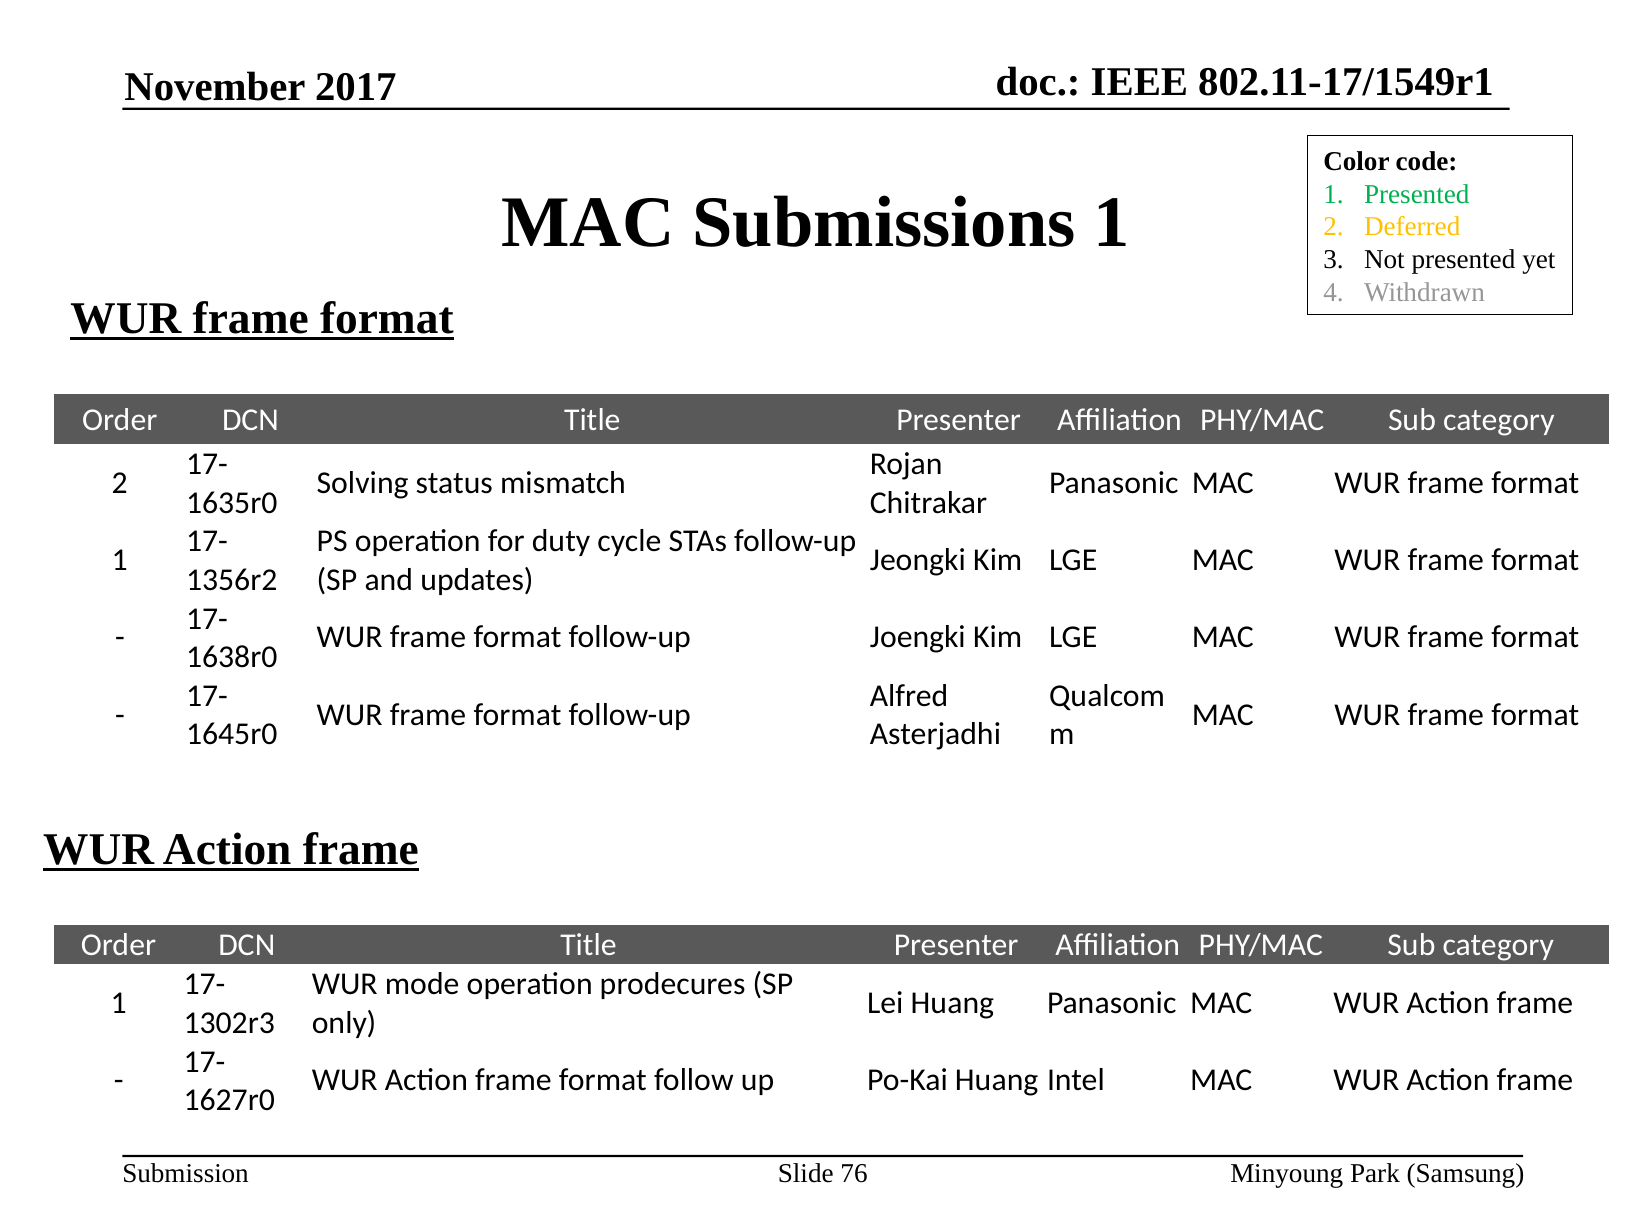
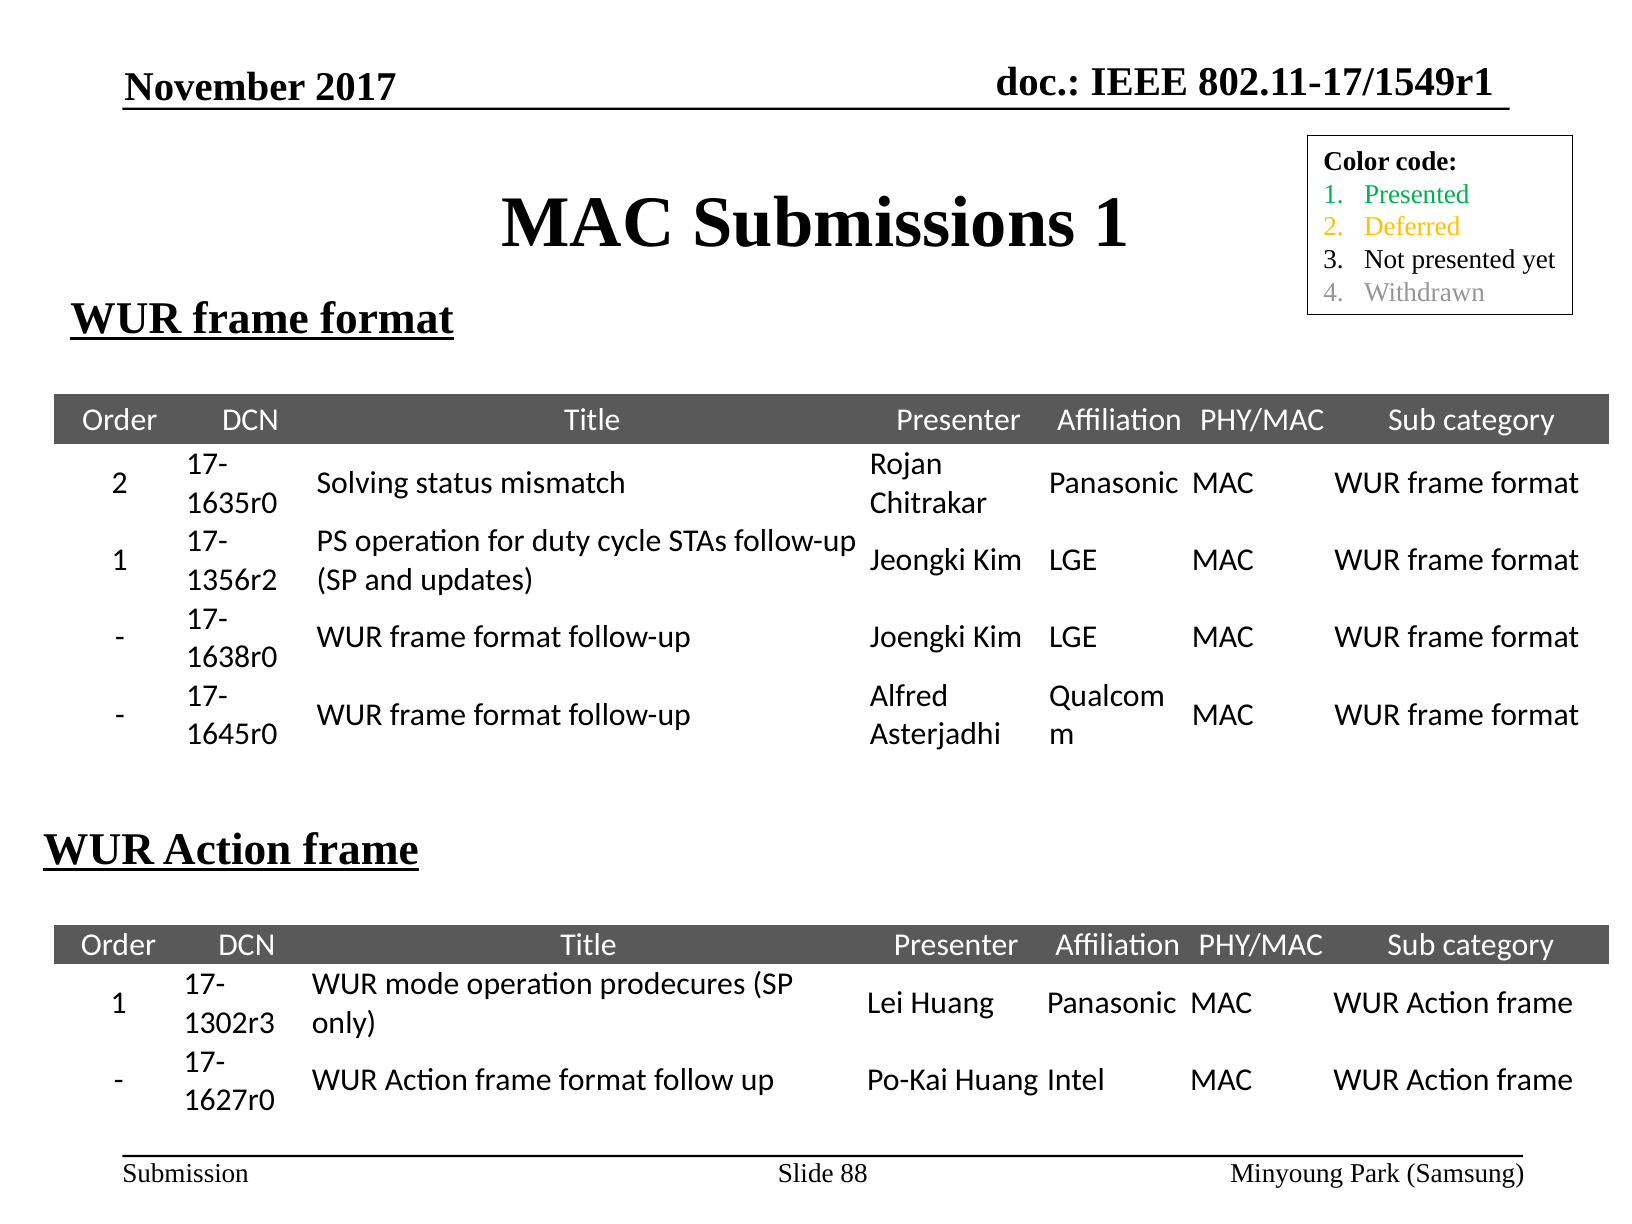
76: 76 -> 88
